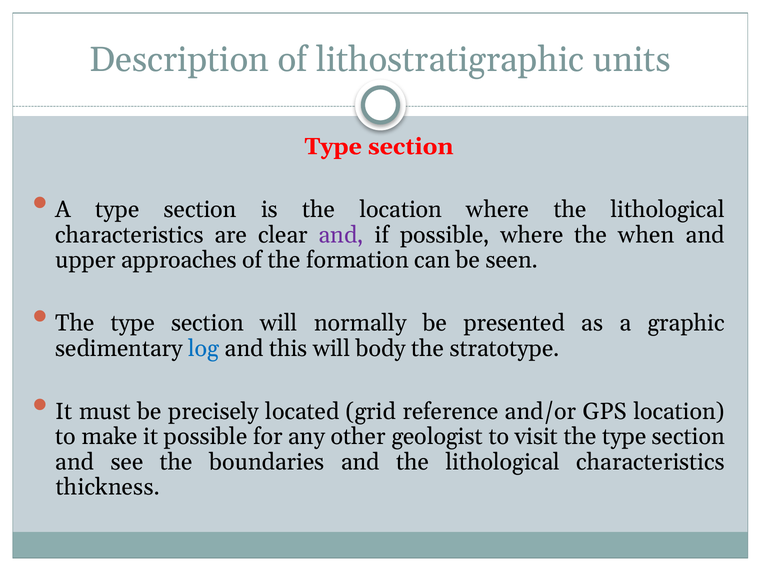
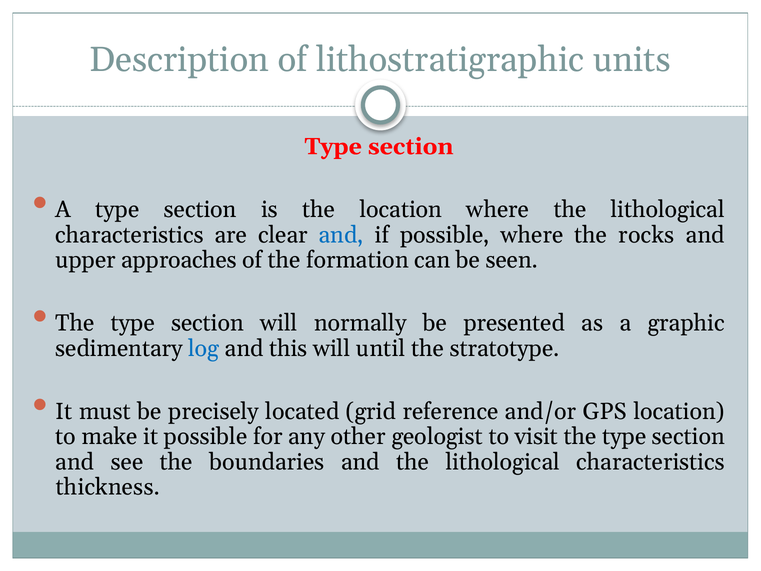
and at (341, 235) colour: purple -> blue
when: when -> rocks
body: body -> until
